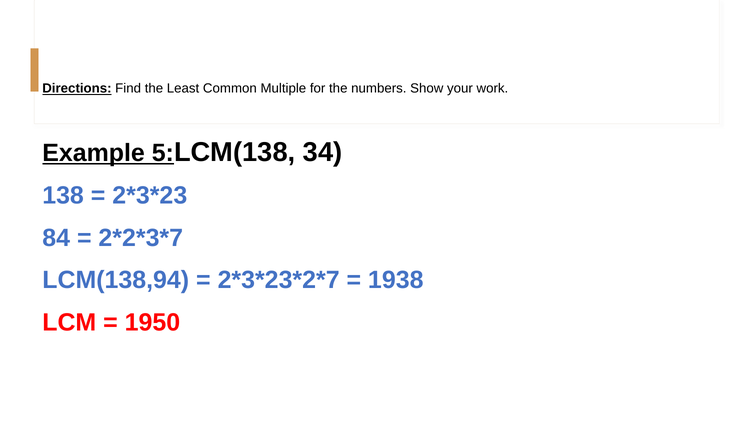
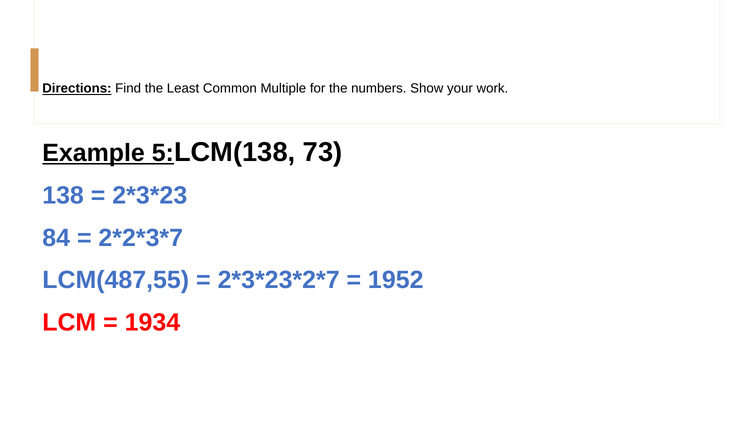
34: 34 -> 73
LCM(138,94: LCM(138,94 -> LCM(487,55
1938: 1938 -> 1952
1950: 1950 -> 1934
